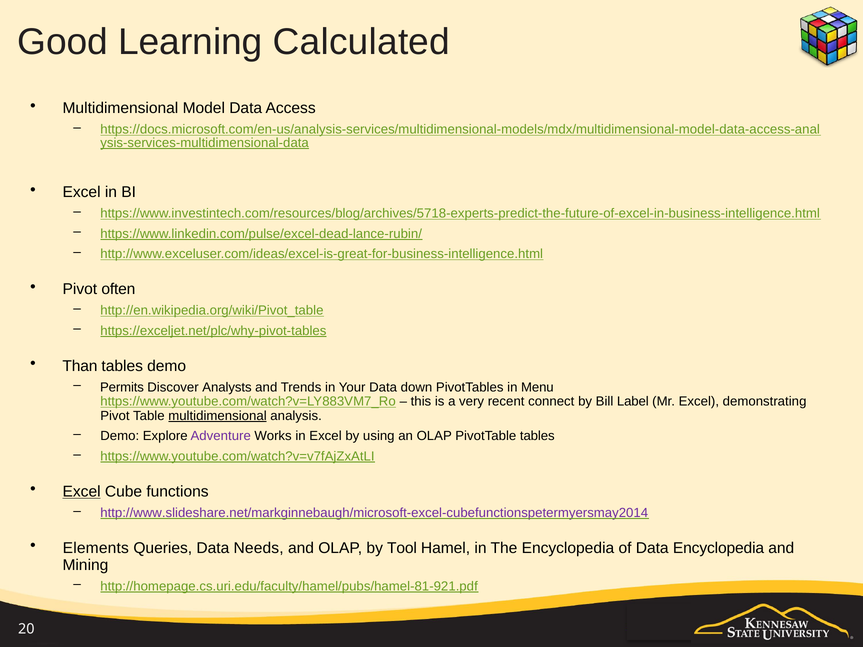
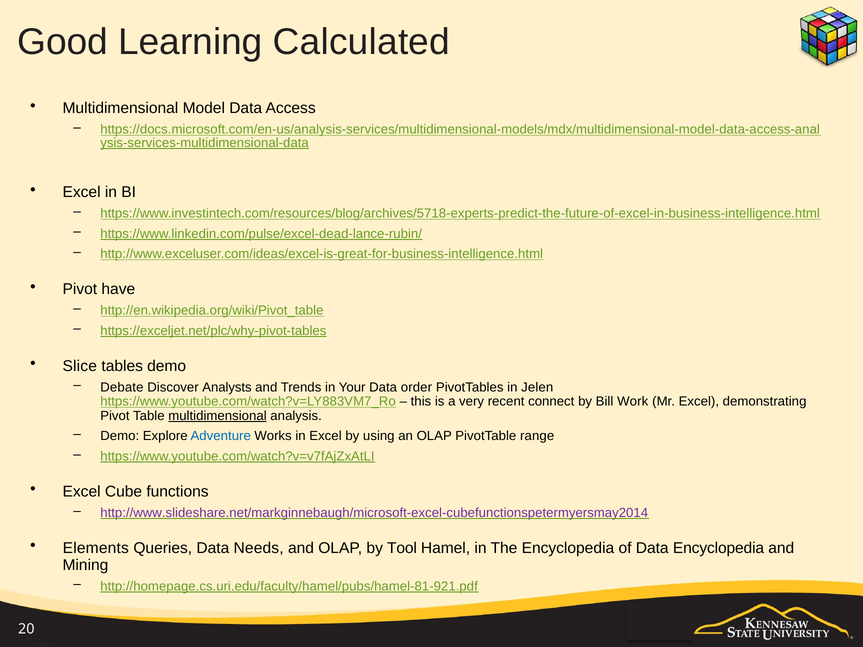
often: often -> have
Than: Than -> Slice
Permits: Permits -> Debate
down: down -> order
Menu: Menu -> Jelen
Label: Label -> Work
Adventure colour: purple -> blue
PivotTable tables: tables -> range
Excel at (82, 492) underline: present -> none
